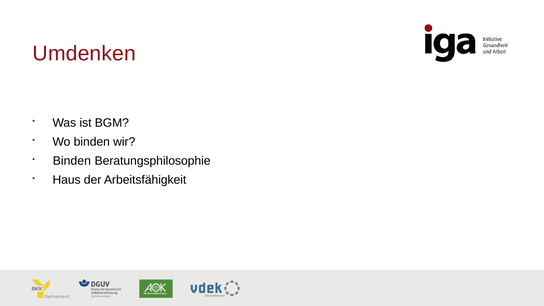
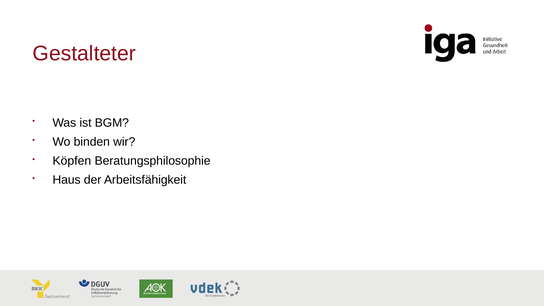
Umdenken: Umdenken -> Gestalteter
Binden at (72, 161): Binden -> Köpfen
